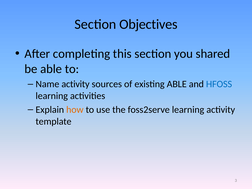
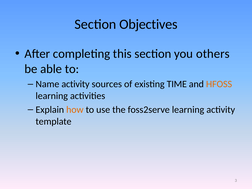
shared: shared -> others
existing ABLE: ABLE -> TIME
HFOSS colour: blue -> orange
